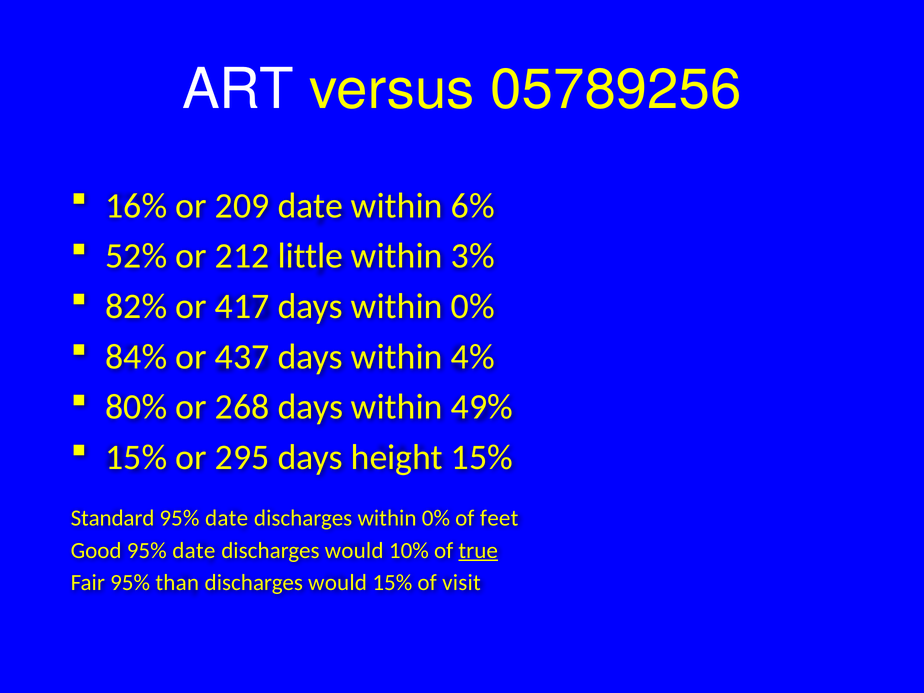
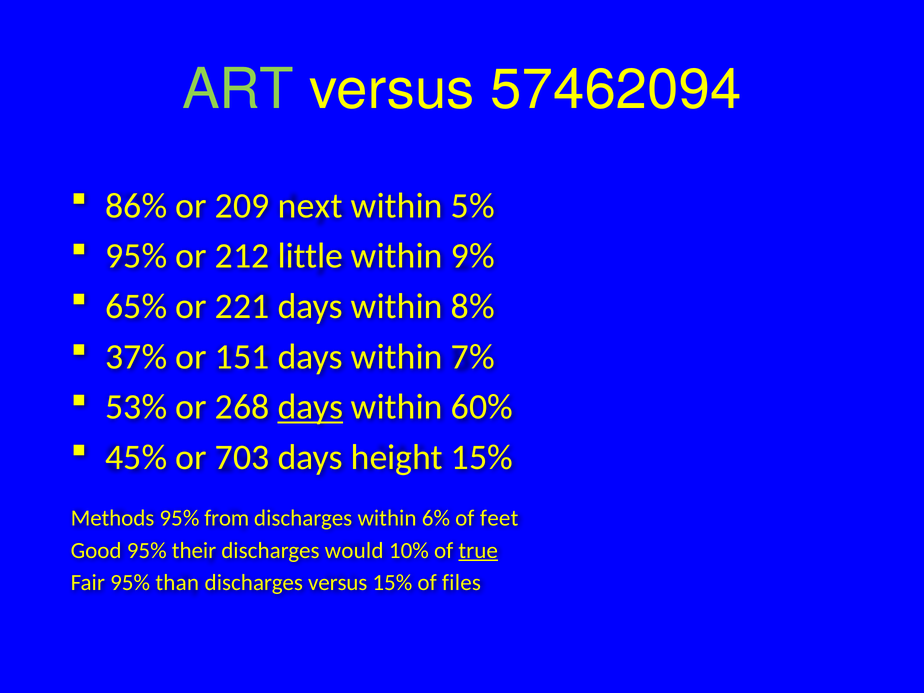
ART colour: white -> light green
05789256: 05789256 -> 57462094
16%: 16% -> 86%
209 date: date -> next
6%: 6% -> 5%
52% at (136, 256): 52% -> 95%
3%: 3% -> 9%
82%: 82% -> 65%
417: 417 -> 221
days within 0%: 0% -> 8%
84%: 84% -> 37%
437: 437 -> 151
4%: 4% -> 7%
80%: 80% -> 53%
days at (310, 407) underline: none -> present
49%: 49% -> 60%
15% at (136, 457): 15% -> 45%
295: 295 -> 703
Standard: Standard -> Methods
date at (227, 518): date -> from
discharges within 0%: 0% -> 6%
Good 95% date: date -> their
would at (338, 583): would -> versus
visit: visit -> files
